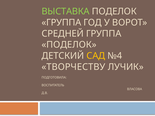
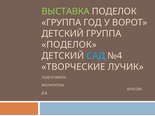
СРЕДНЕЙ at (63, 34): СРЕДНЕЙ -> ДЕТСКИЙ
САД colour: yellow -> light blue
ТВОРЧЕСТВУ: ТВОРЧЕСТВУ -> ТВОРЧЕСКИЕ
